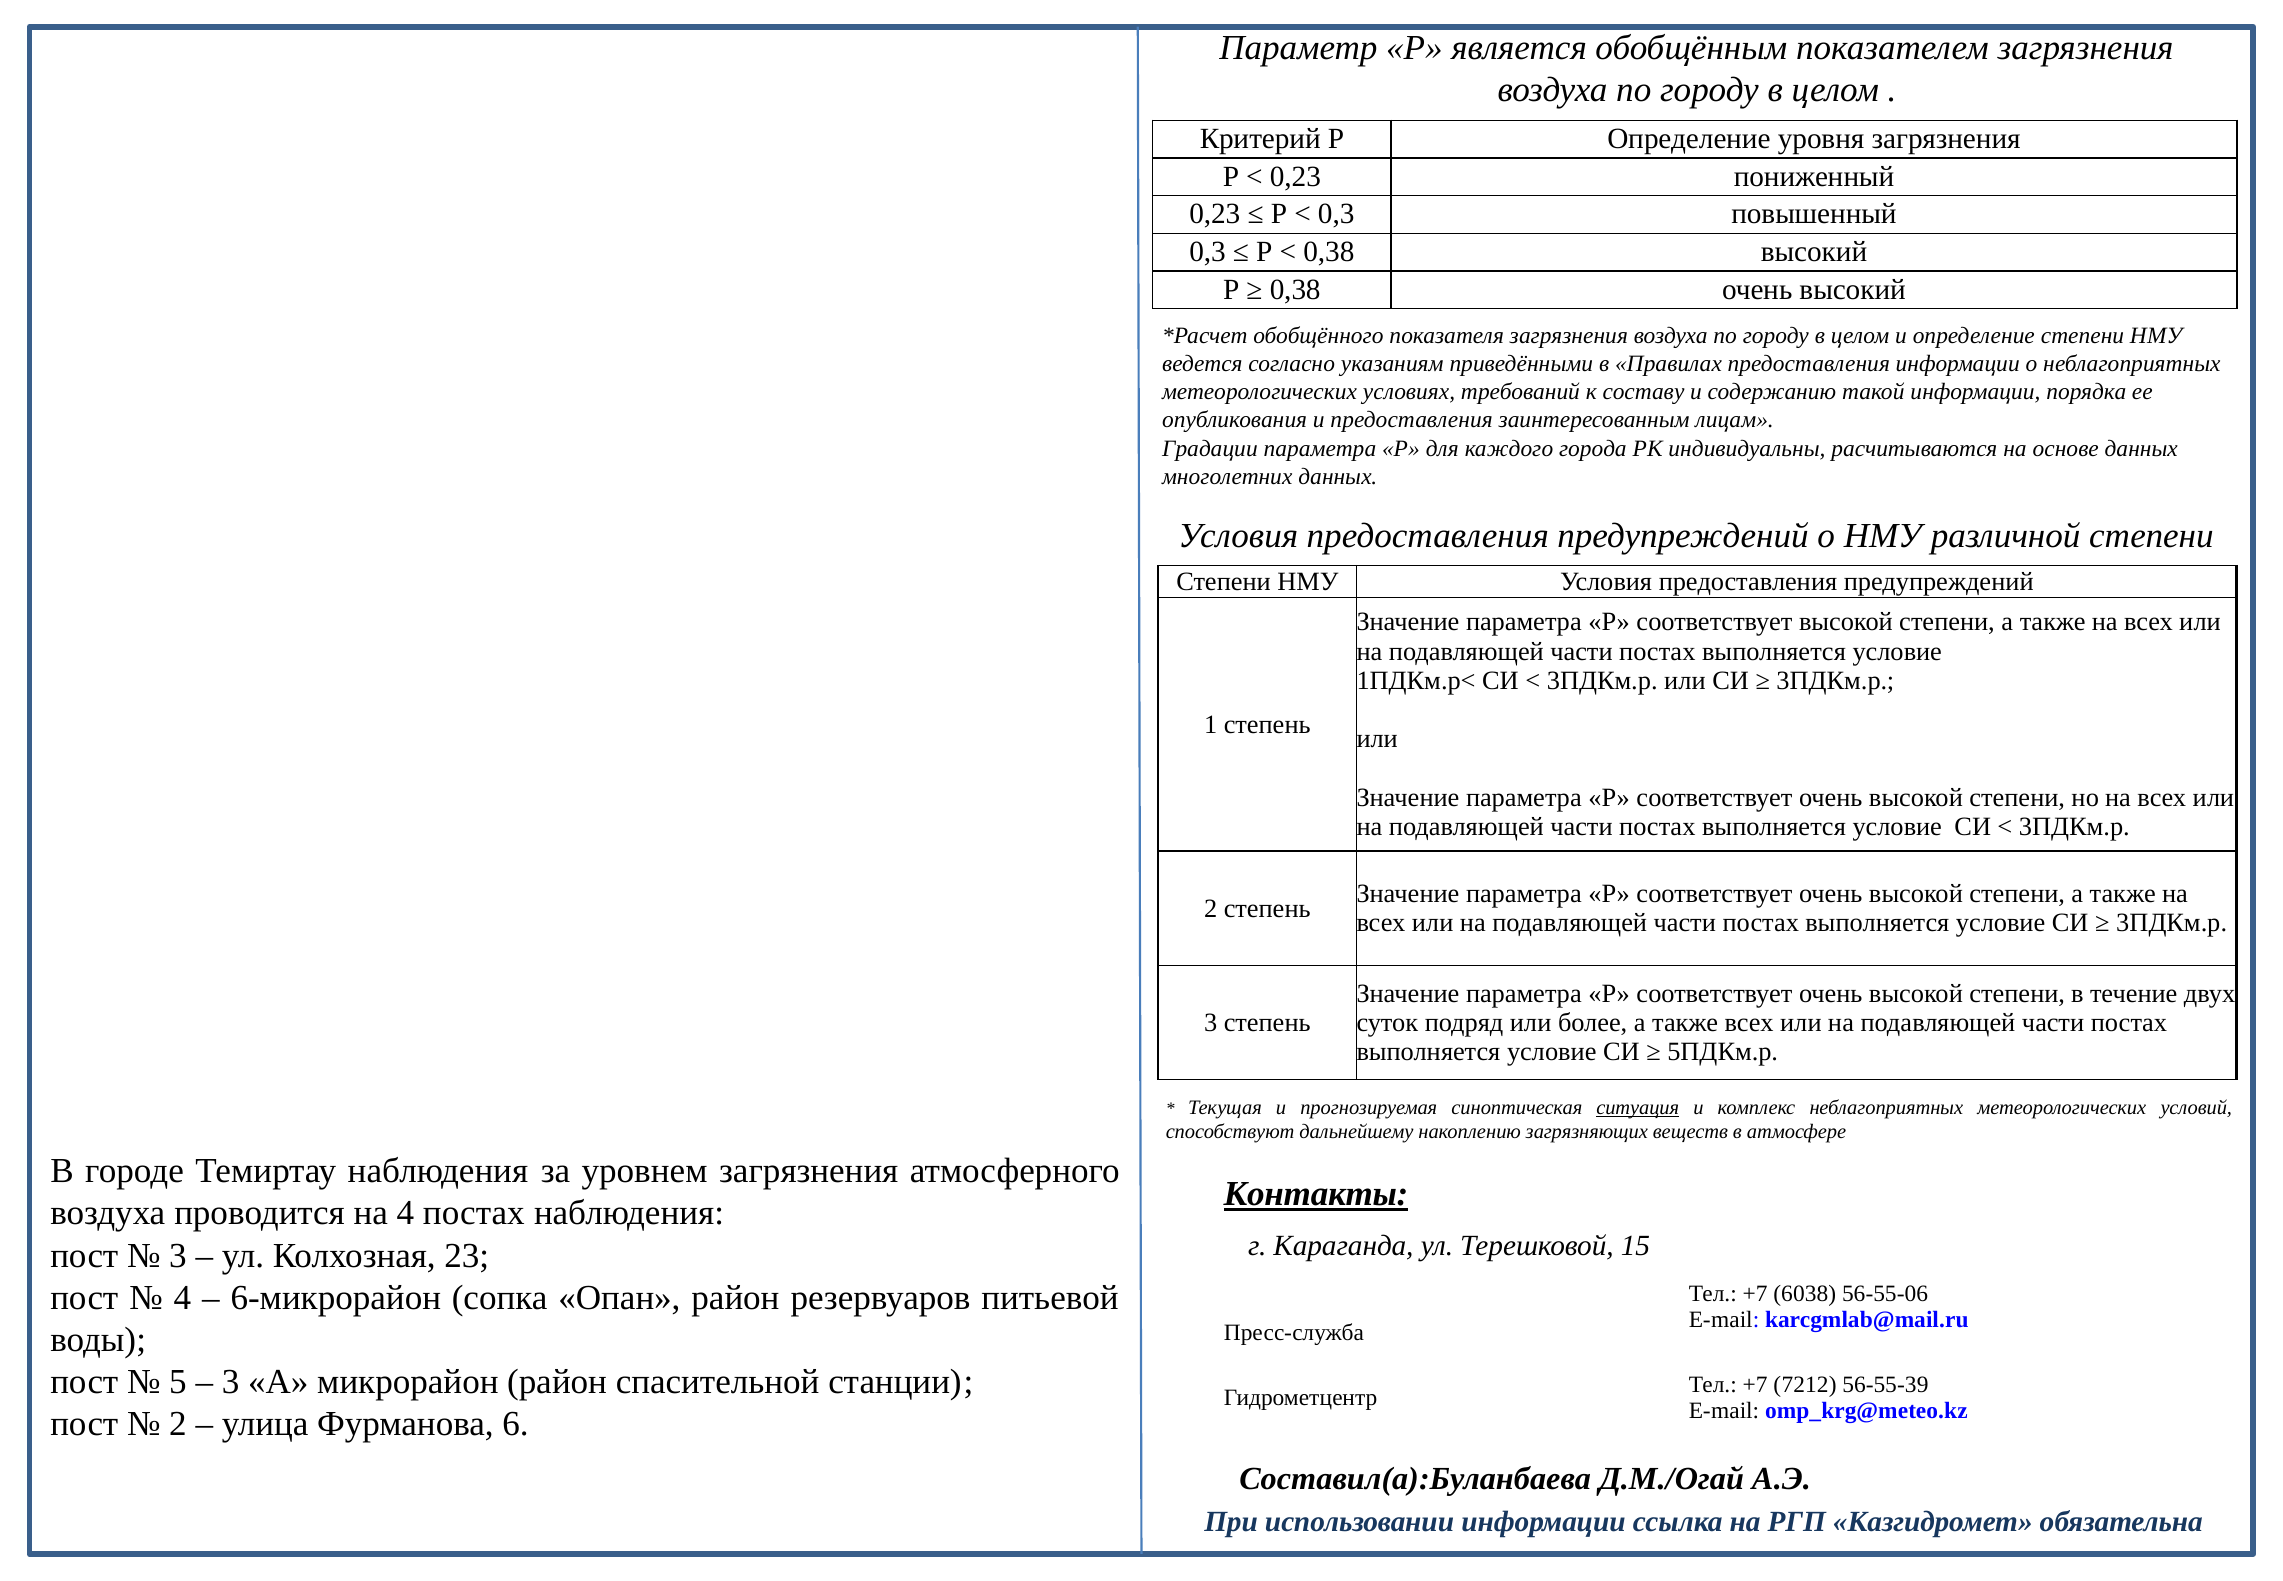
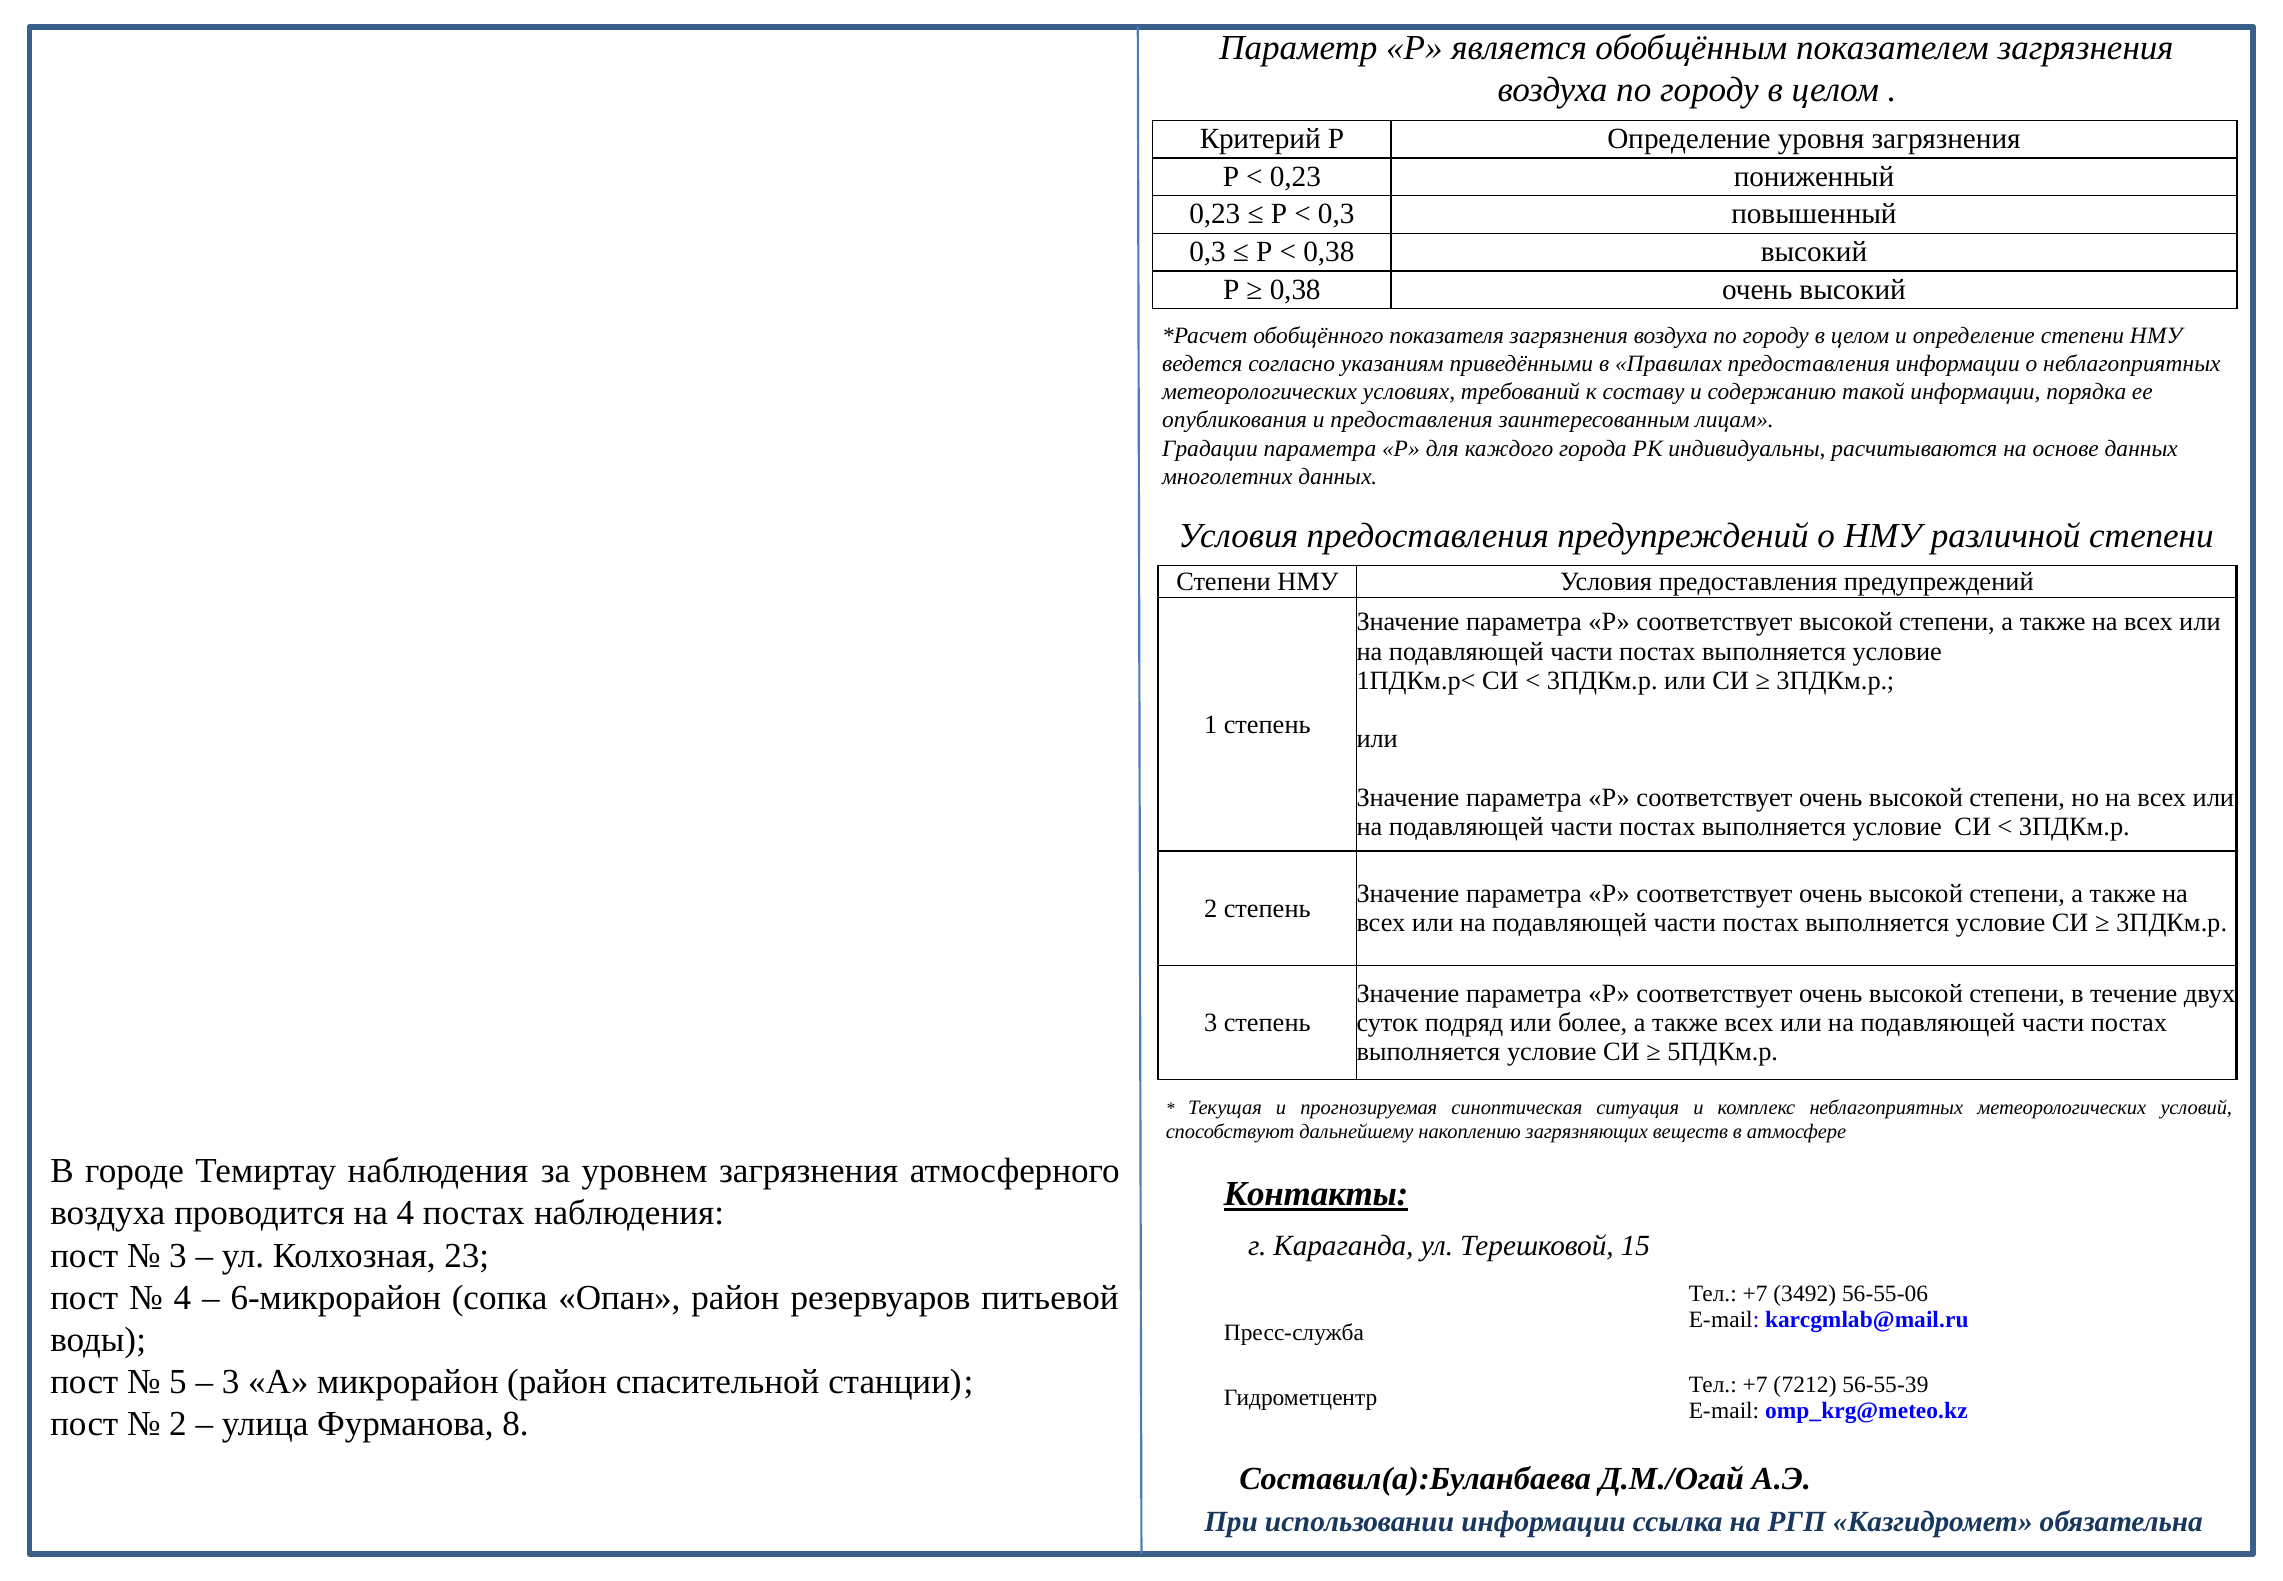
ситуация underline: present -> none
6038: 6038 -> 3492
6: 6 -> 8
